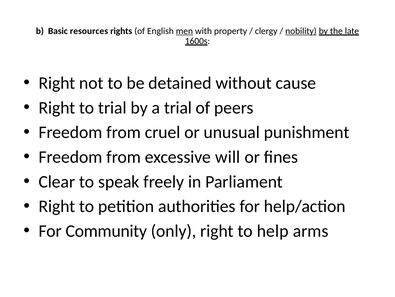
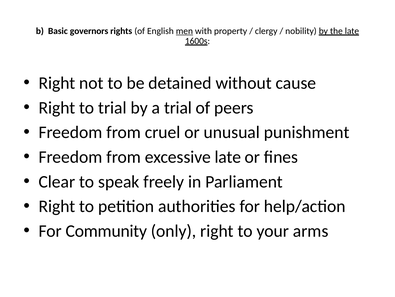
resources: resources -> governors
nobility underline: present -> none
excessive will: will -> late
help: help -> your
